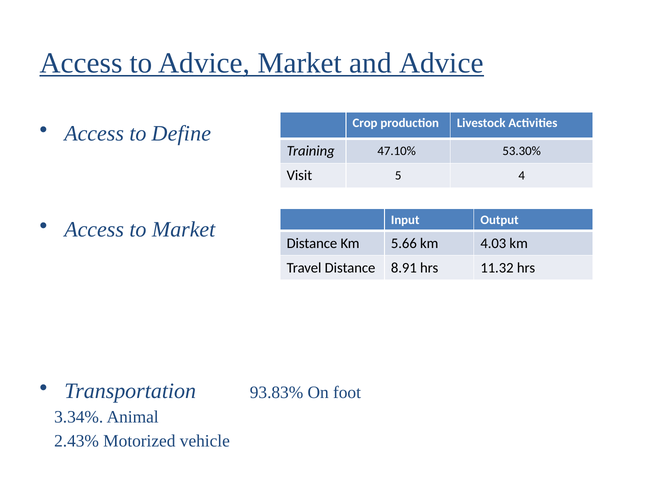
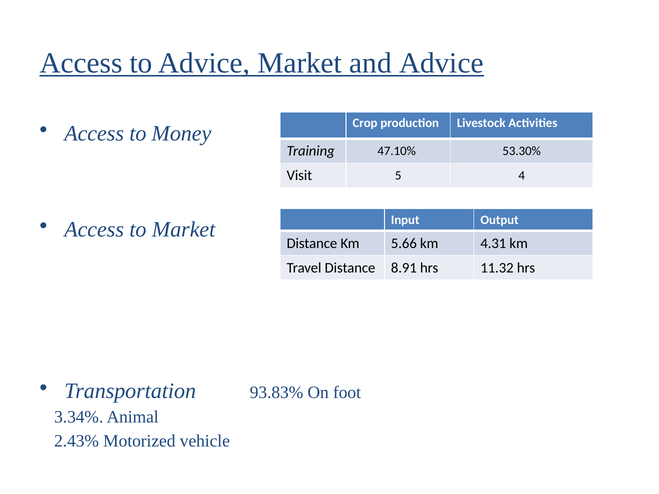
Define: Define -> Money
4.03: 4.03 -> 4.31
